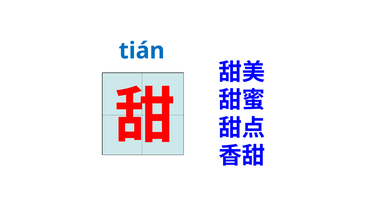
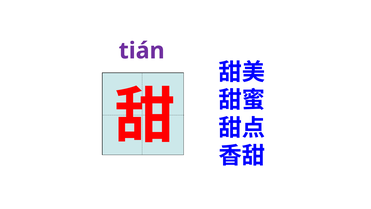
tián colour: blue -> purple
